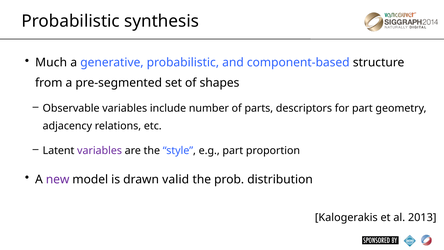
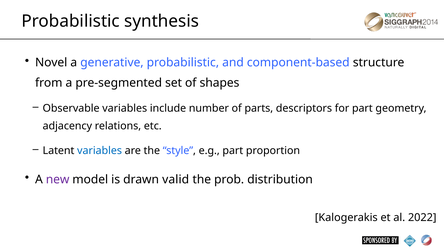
Much: Much -> Novel
variables at (100, 151) colour: purple -> blue
2013: 2013 -> 2022
